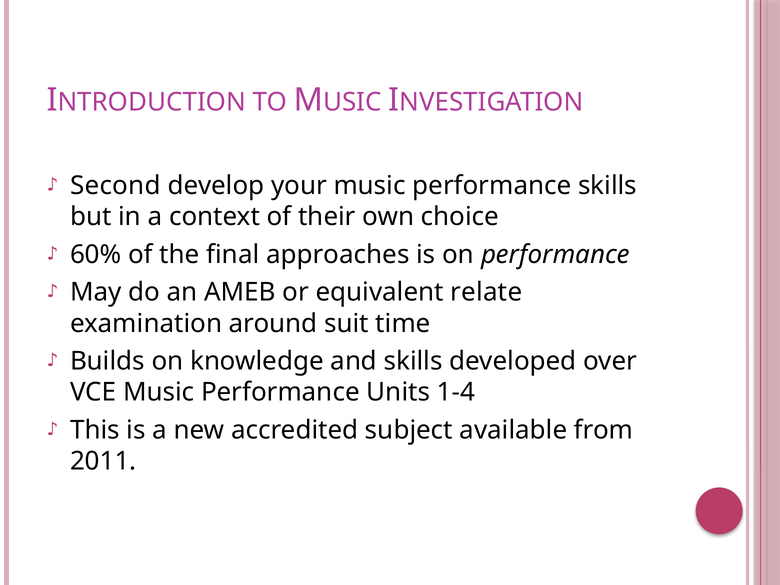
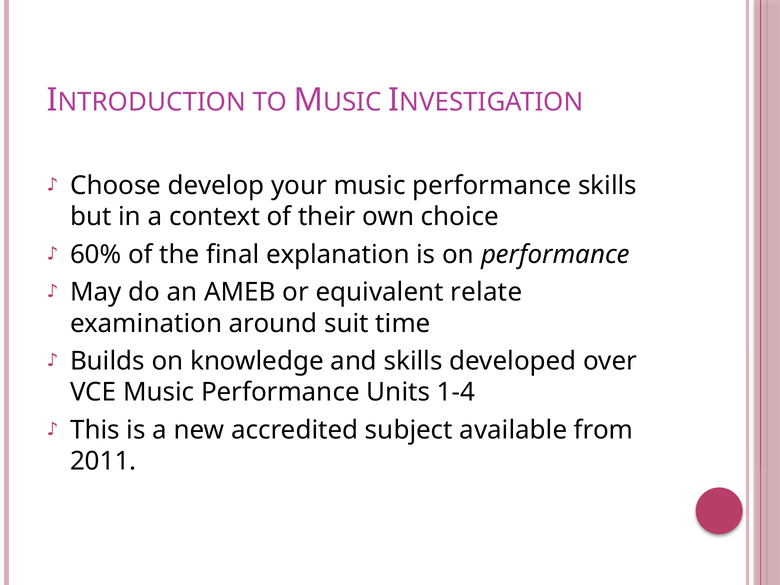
Second: Second -> Choose
approaches: approaches -> explanation
